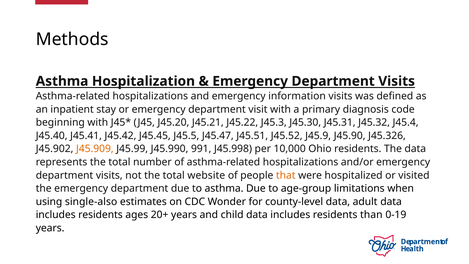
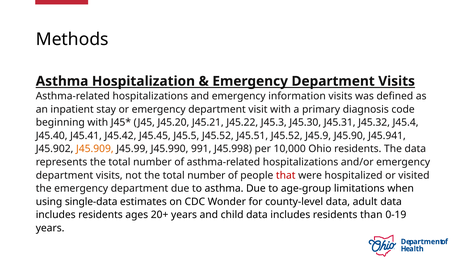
J45.5 J45.47: J45.47 -> J45.52
J45.326: J45.326 -> J45.941
not the total website: website -> number
that colour: orange -> red
single-also: single-also -> single-data
